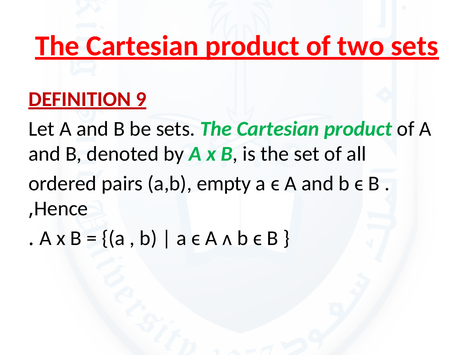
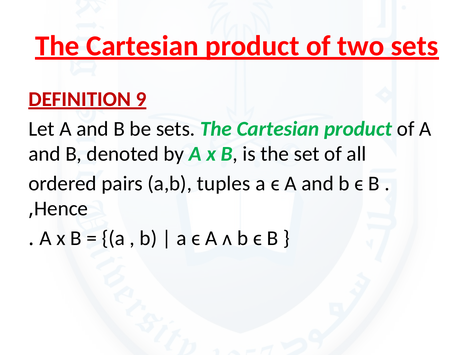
empty: empty -> tuples
